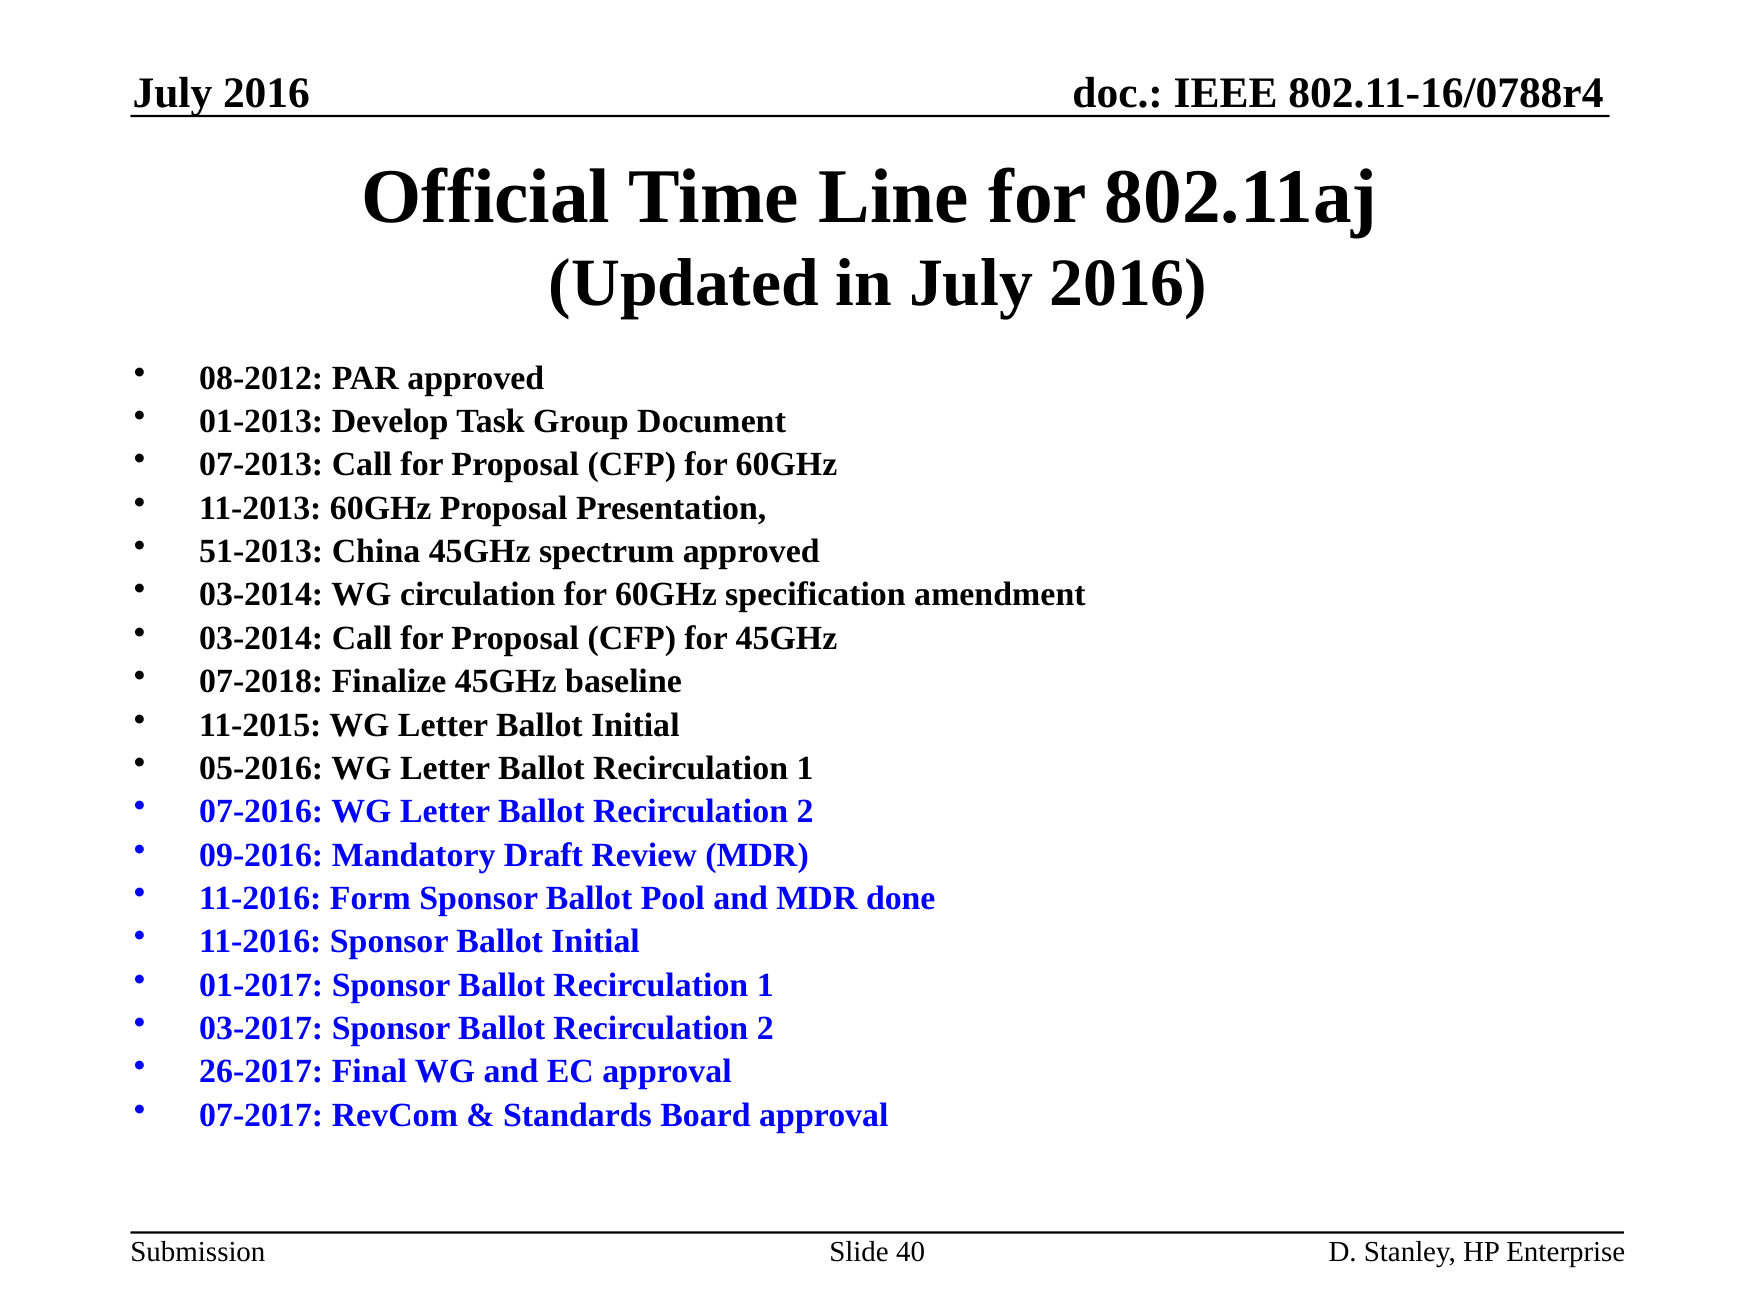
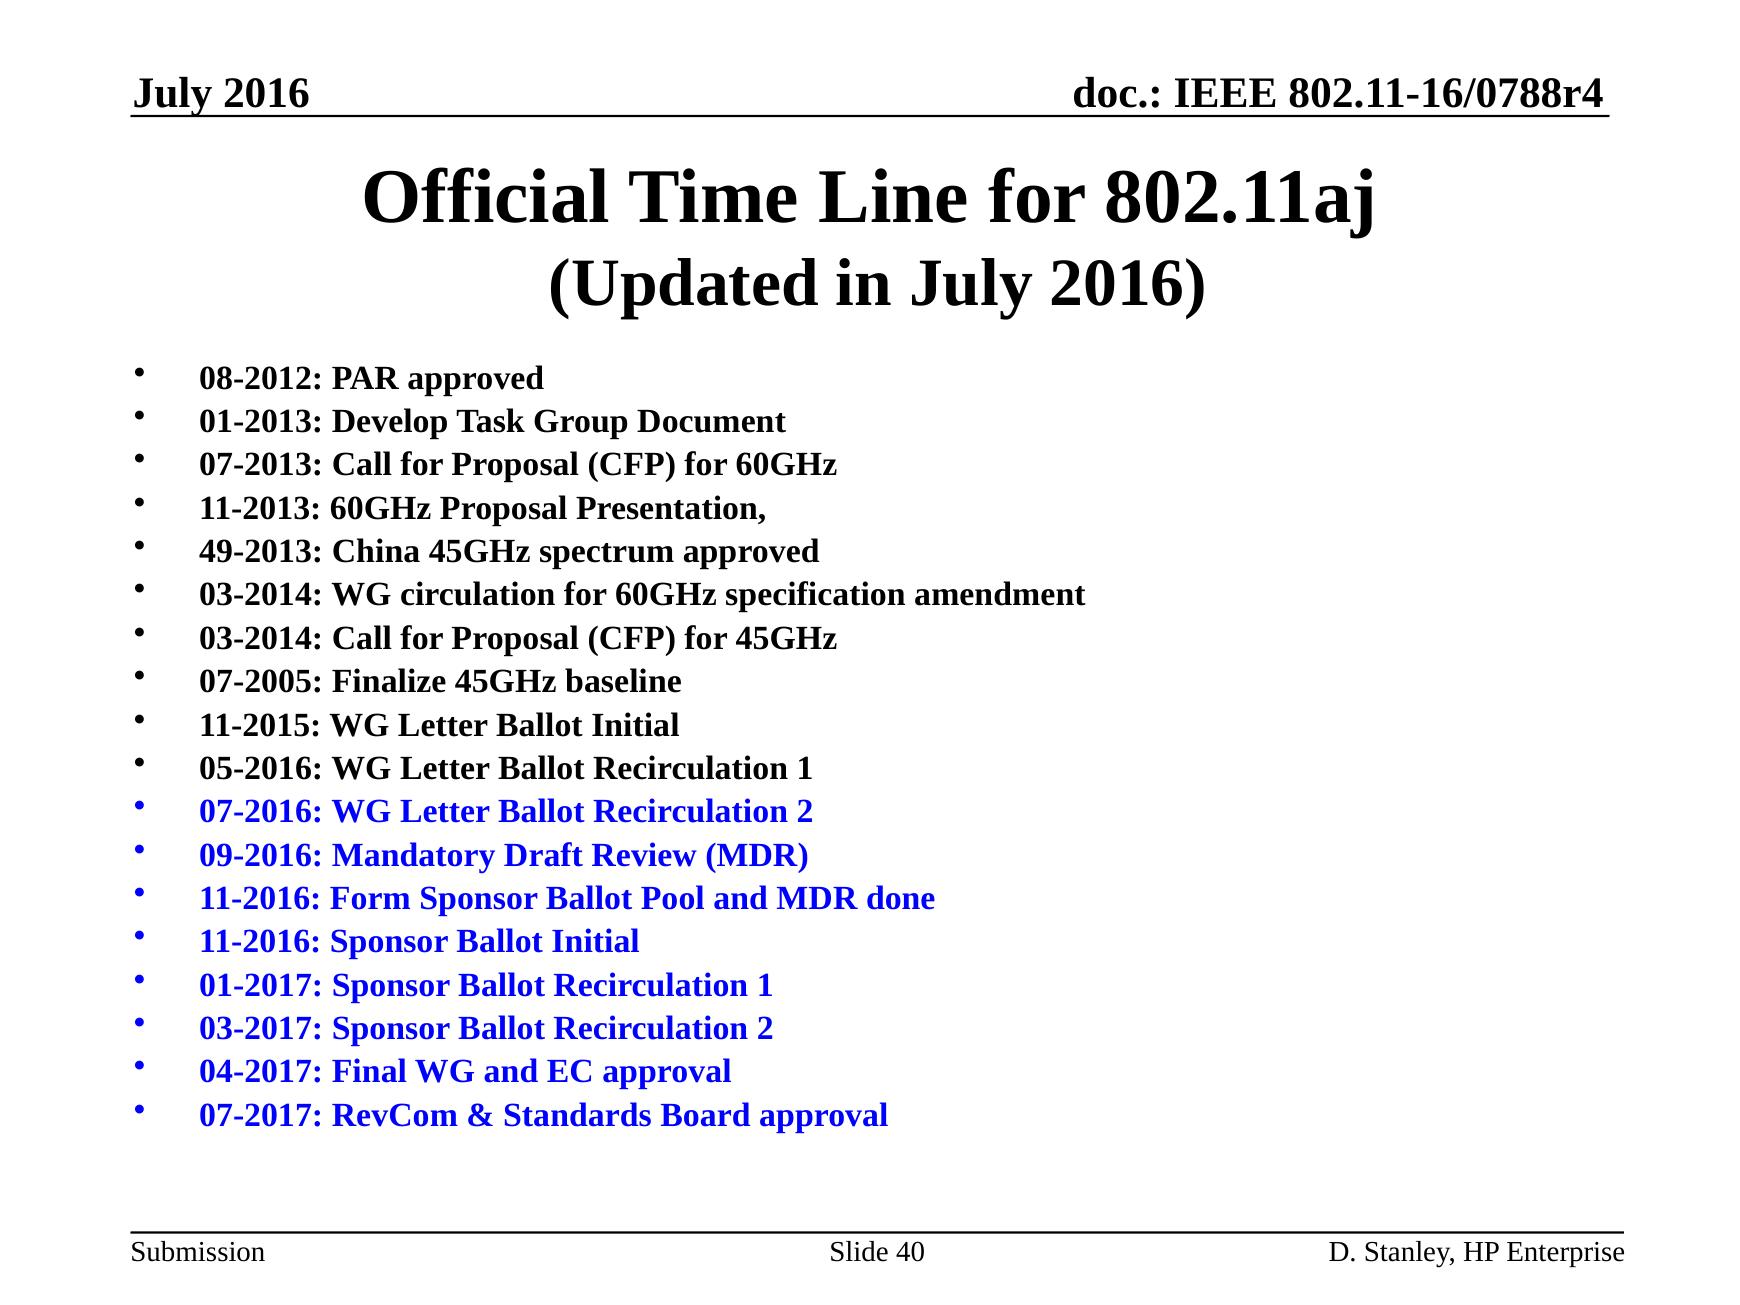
51-2013: 51-2013 -> 49-2013
07-2018: 07-2018 -> 07-2005
26-2017: 26-2017 -> 04-2017
